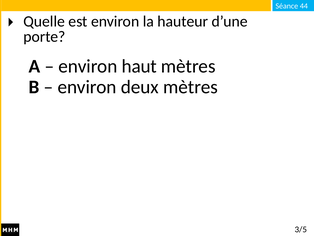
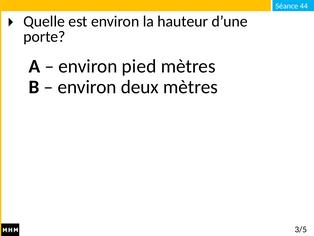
haut: haut -> pied
